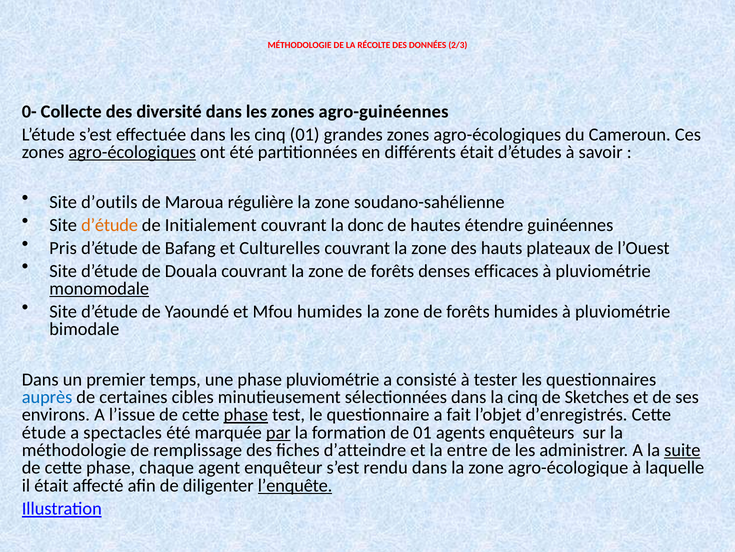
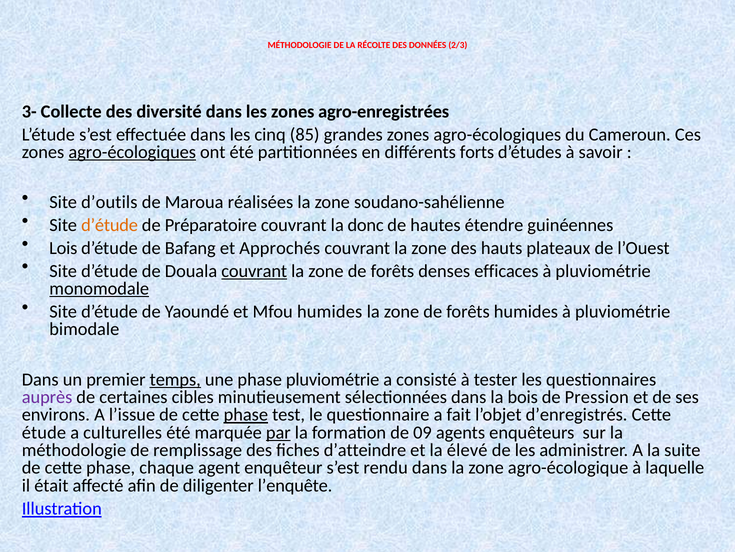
0-: 0- -> 3-
agro-guinéennes: agro-guinéennes -> agro-enregistrées
cinq 01: 01 -> 85
différents était: était -> forts
régulière: régulière -> réalisées
Initialement: Initialement -> Préparatoire
Pris: Pris -> Lois
Culturelles: Culturelles -> Approchés
couvrant at (254, 271) underline: none -> present
temps underline: none -> present
auprès colour: blue -> purple
la cinq: cinq -> bois
Sketches: Sketches -> Pression
spectacles: spectacles -> culturelles
de 01: 01 -> 09
entre: entre -> élevé
suite underline: present -> none
l’enquête underline: present -> none
